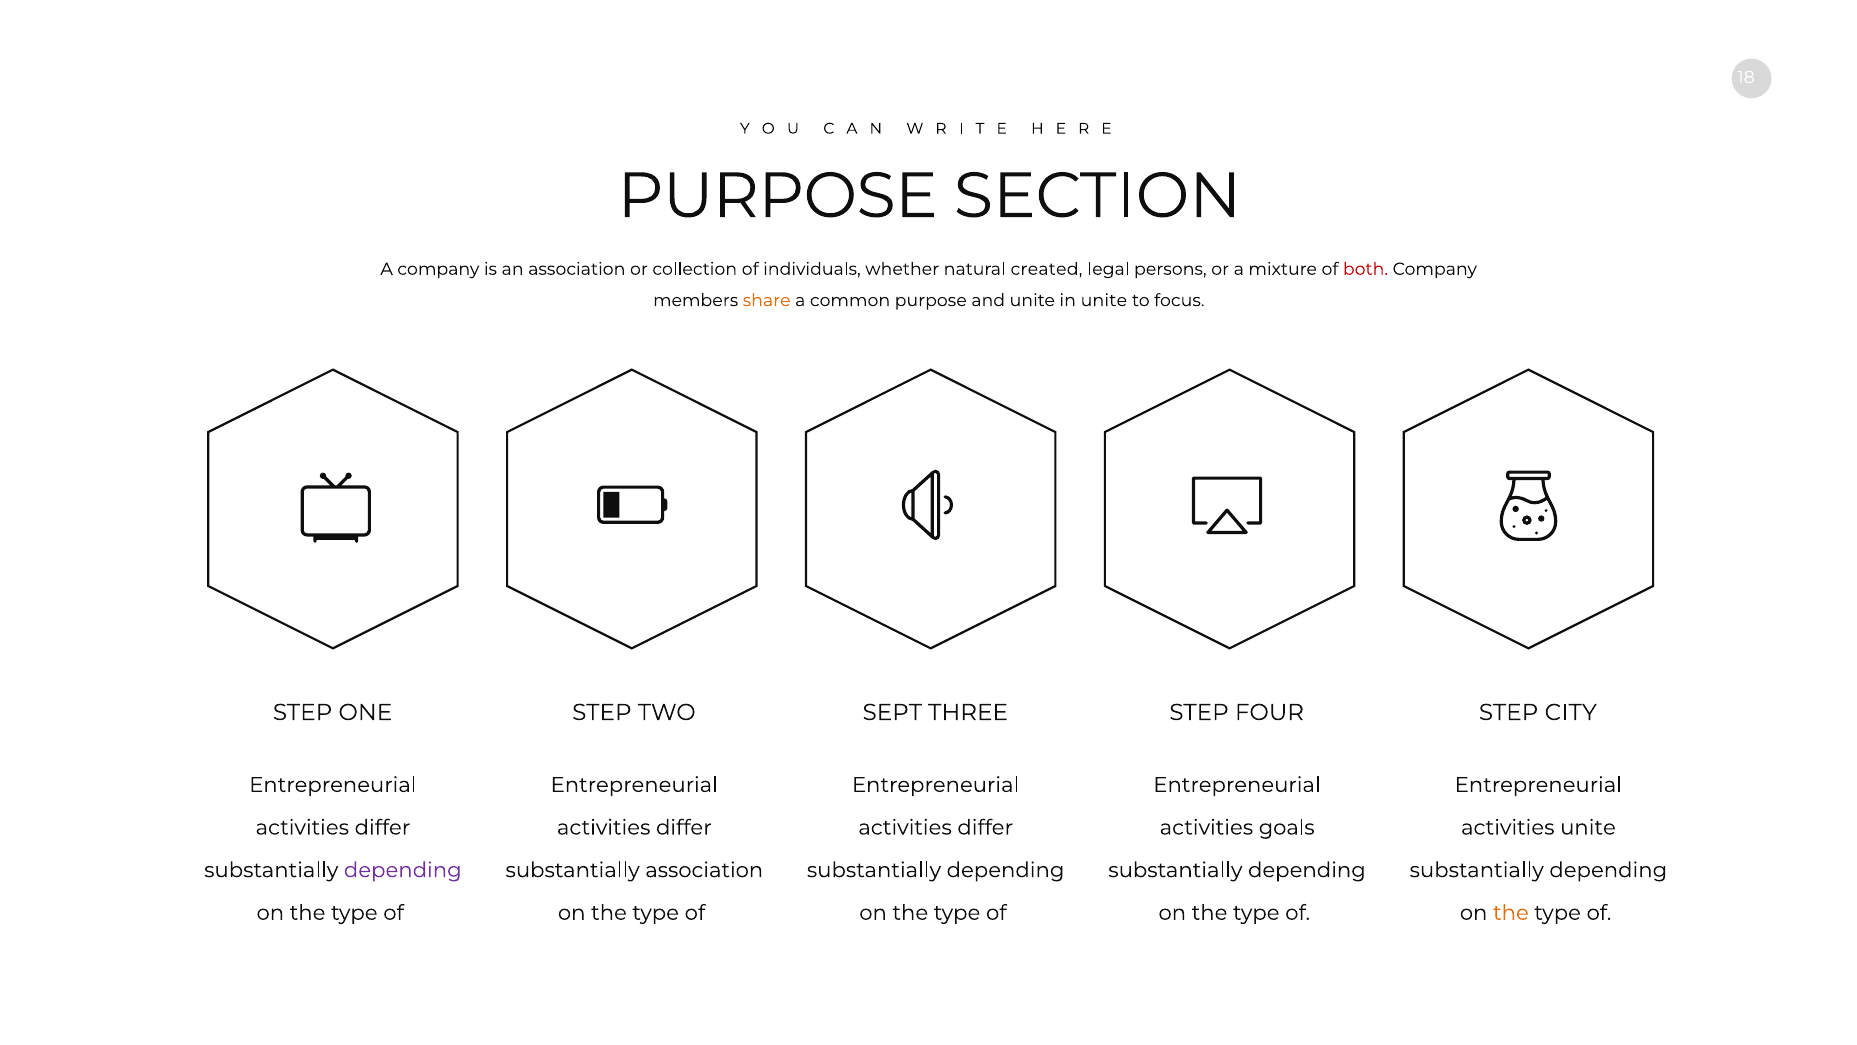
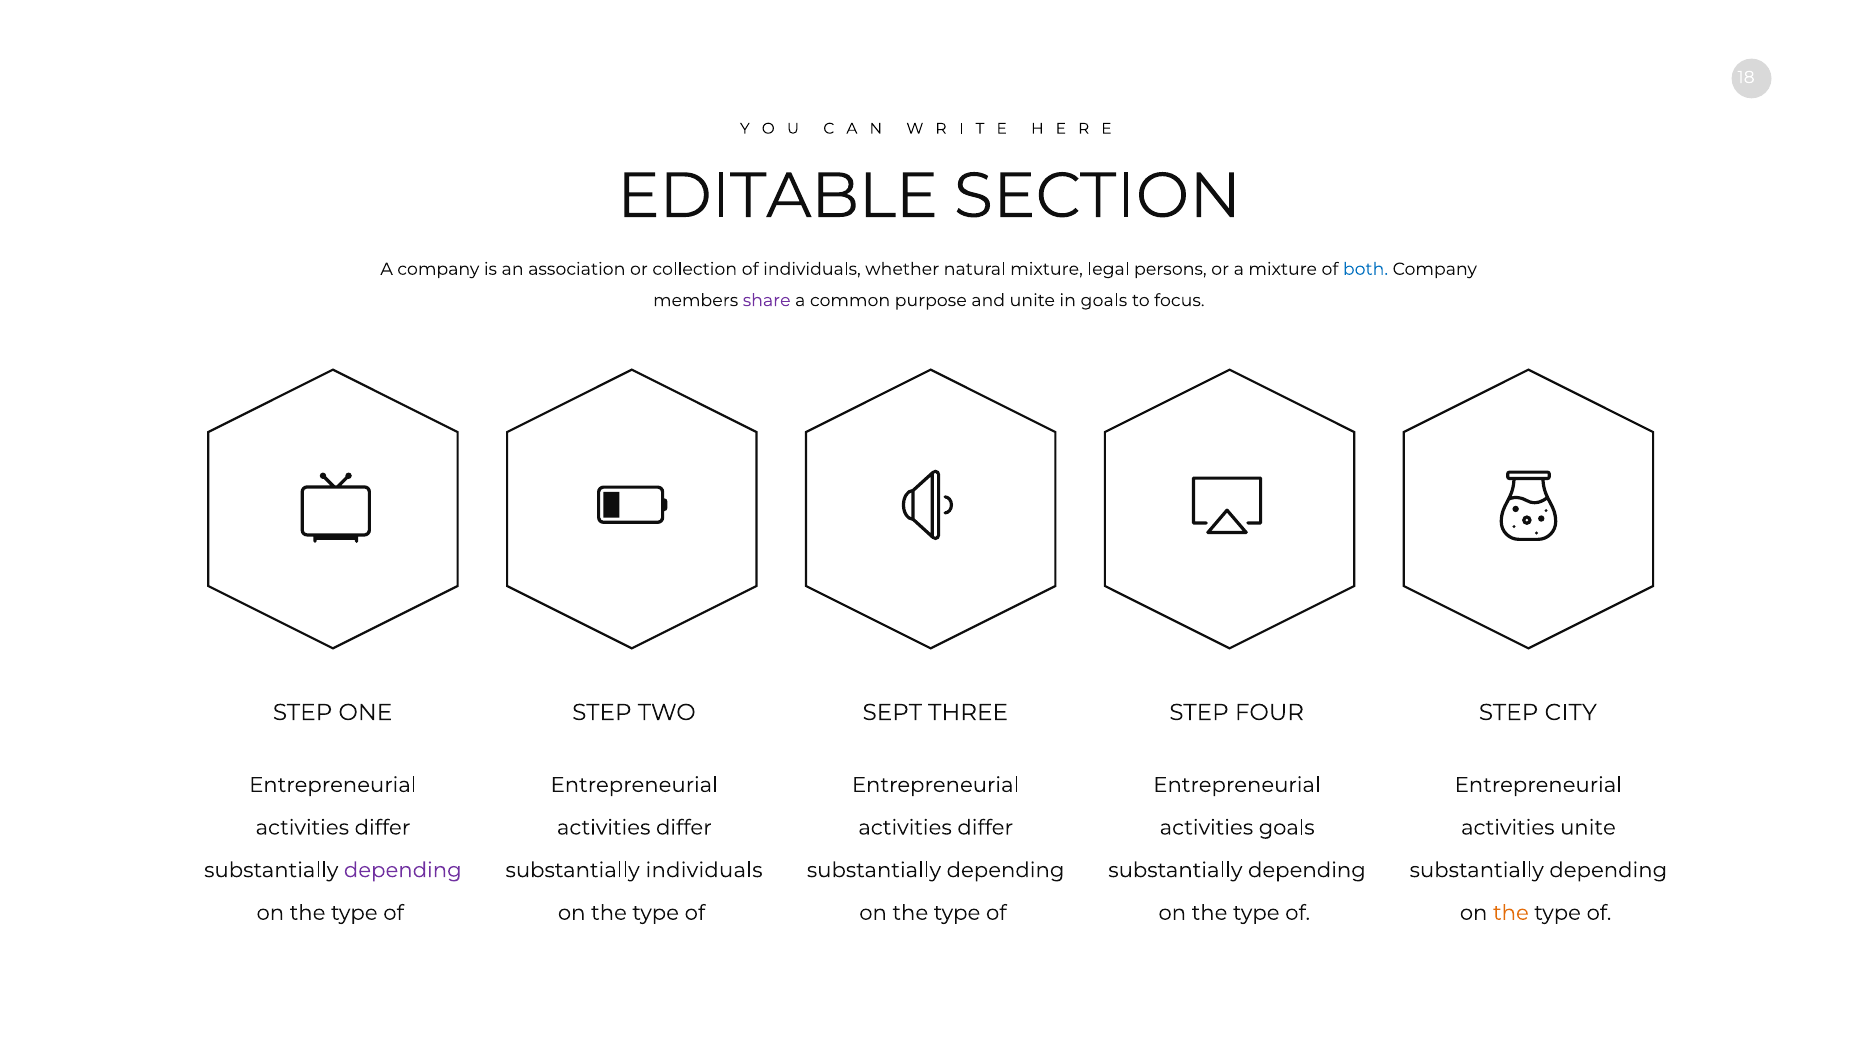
PURPOSE at (778, 196): PURPOSE -> EDITABLE
natural created: created -> mixture
both colour: red -> blue
share colour: orange -> purple
in unite: unite -> goals
substantially association: association -> individuals
